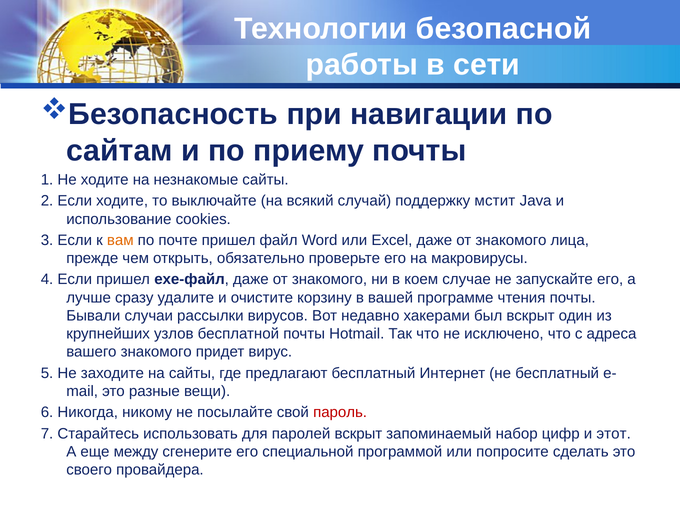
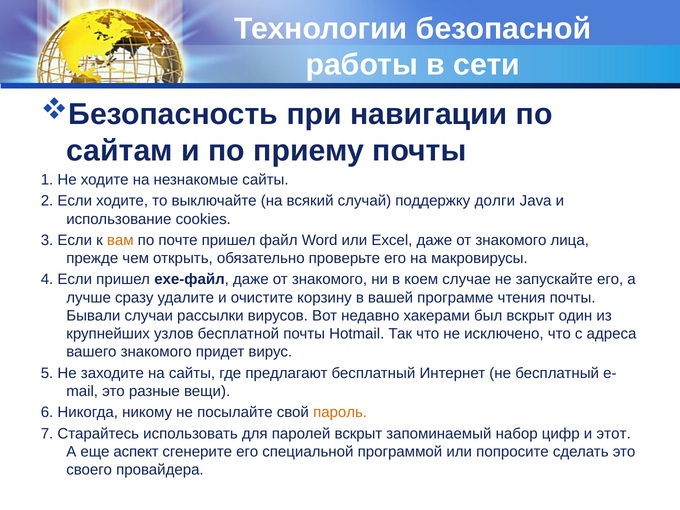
мстит: мстит -> долги
пароль colour: red -> orange
между: между -> аспект
